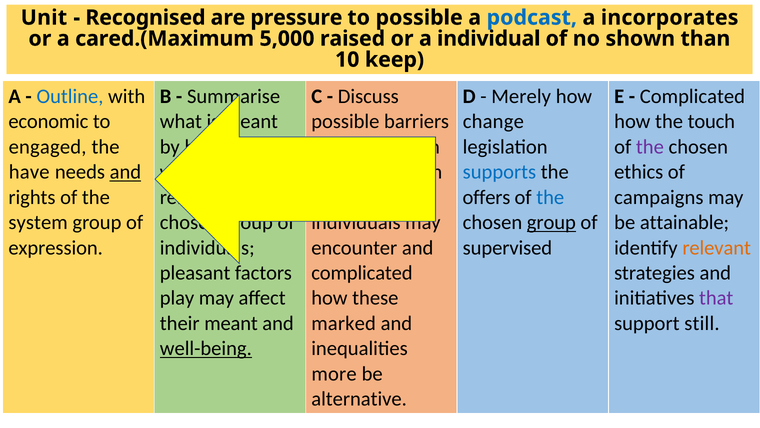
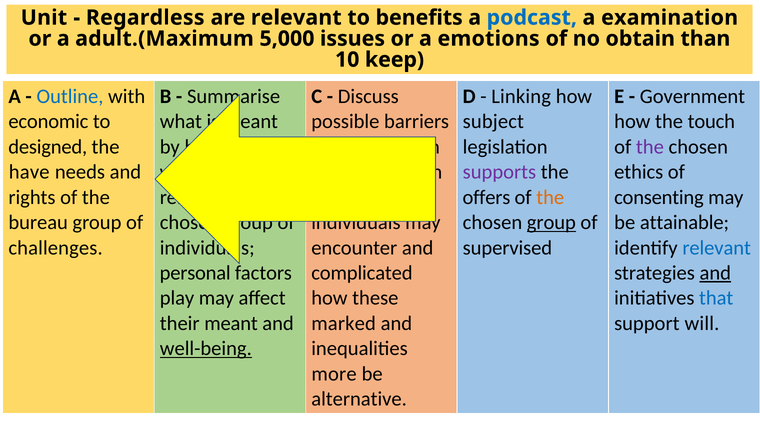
Recognised: Recognised -> Regardless
are pressure: pressure -> relevant
to possible: possible -> benefits
incorporates: incorporates -> examination
cared.(Maximum: cared.(Maximum -> adult.(Maximum
raised: raised -> issues
individual: individual -> emotions
shown: shown -> obtain
Merely: Merely -> Linking
Complicated at (692, 96): Complicated -> Government
change: change -> subject
engaged: engaged -> designed
and at (125, 172) underline: present -> none
supports colour: blue -> purple
the at (550, 197) colour: blue -> orange
campaigns: campaigns -> consenting
system: system -> bureau
expression: expression -> challenges
relevant at (717, 247) colour: orange -> blue
pleasant: pleasant -> personal
and at (715, 273) underline: none -> present
that at (716, 298) colour: purple -> blue
still: still -> will
